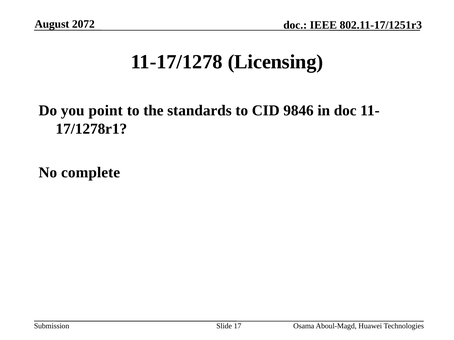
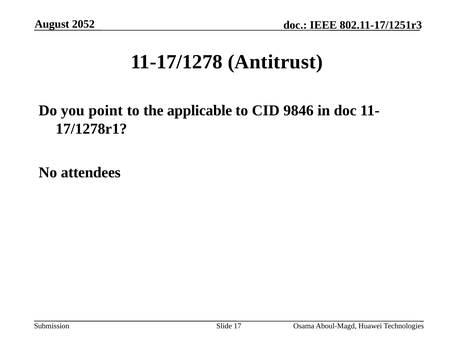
2072: 2072 -> 2052
Licensing: Licensing -> Antitrust
standards: standards -> applicable
complete: complete -> attendees
